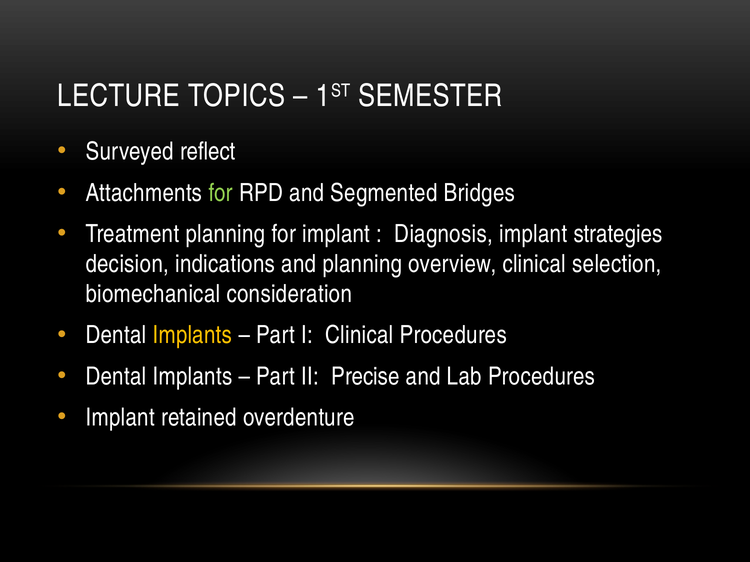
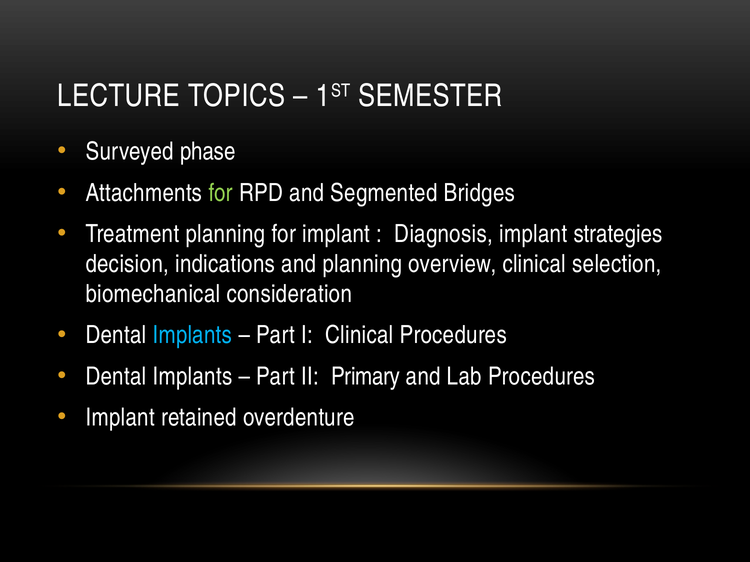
reflect: reflect -> phase
Implants at (192, 336) colour: yellow -> light blue
Precise: Precise -> Primary
